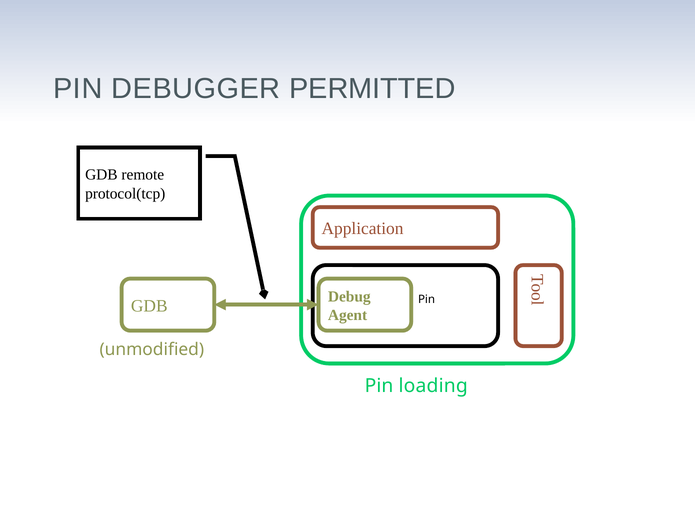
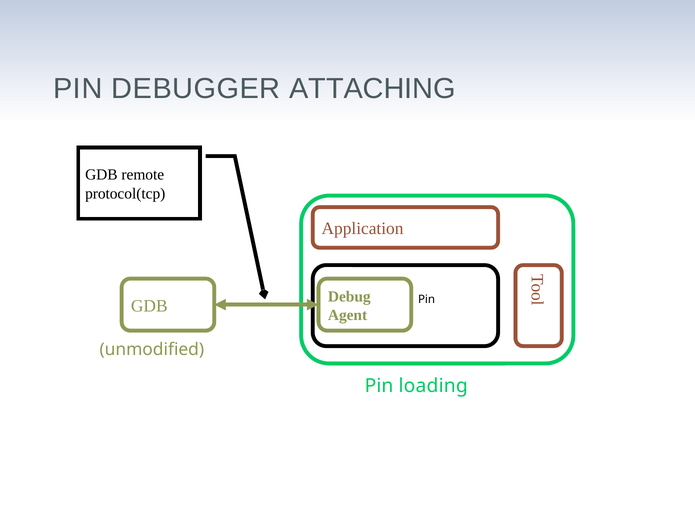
PERMITTED: PERMITTED -> ATTACHING
